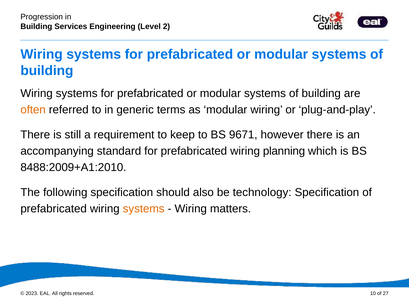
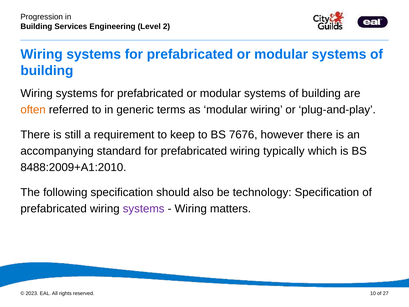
9671: 9671 -> 7676
planning: planning -> typically
systems at (144, 209) colour: orange -> purple
